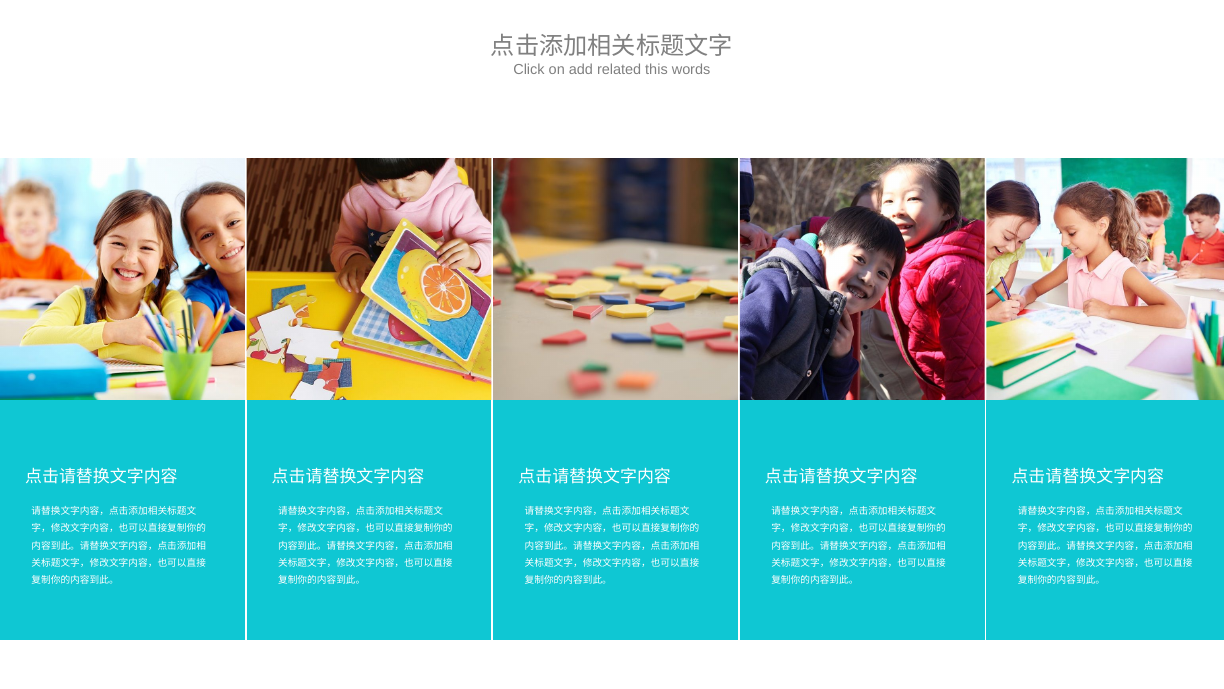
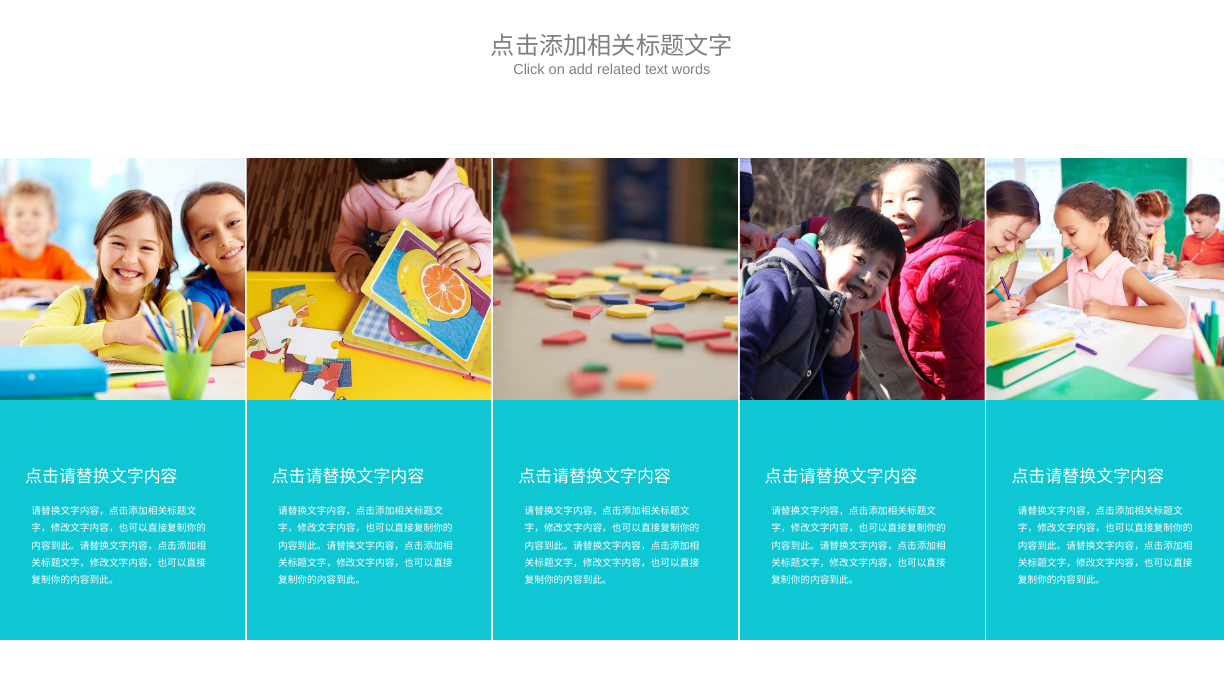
this: this -> text
